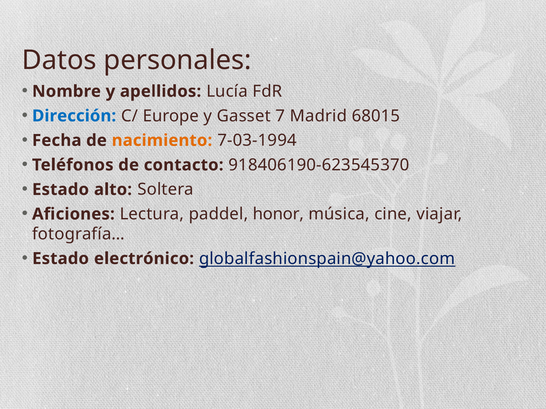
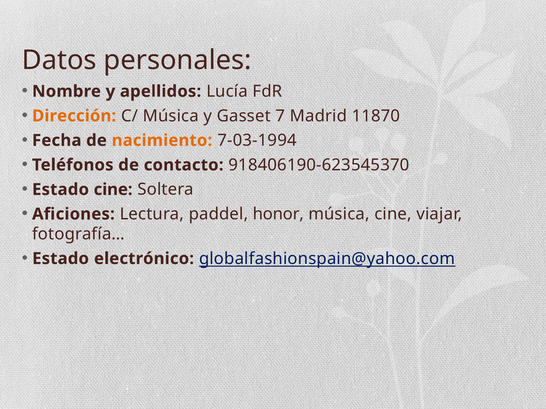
Dirección colour: blue -> orange
C/ Europe: Europe -> Música
68015: 68015 -> 11870
Estado alto: alto -> cine
